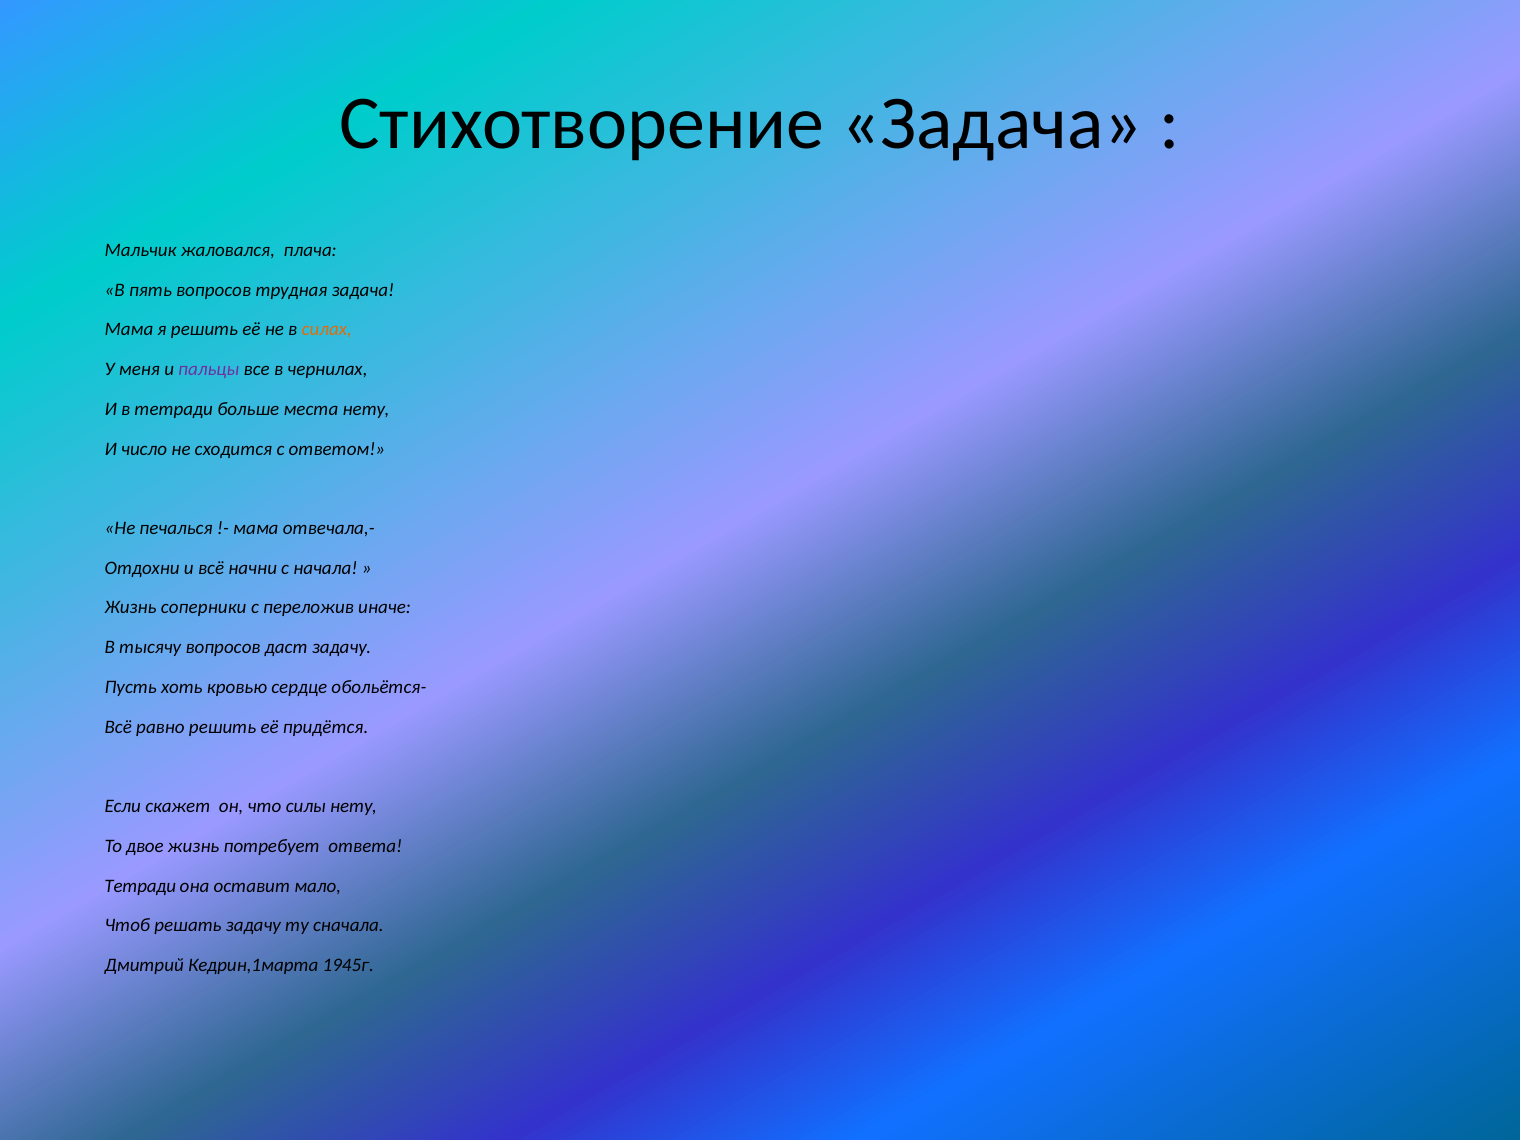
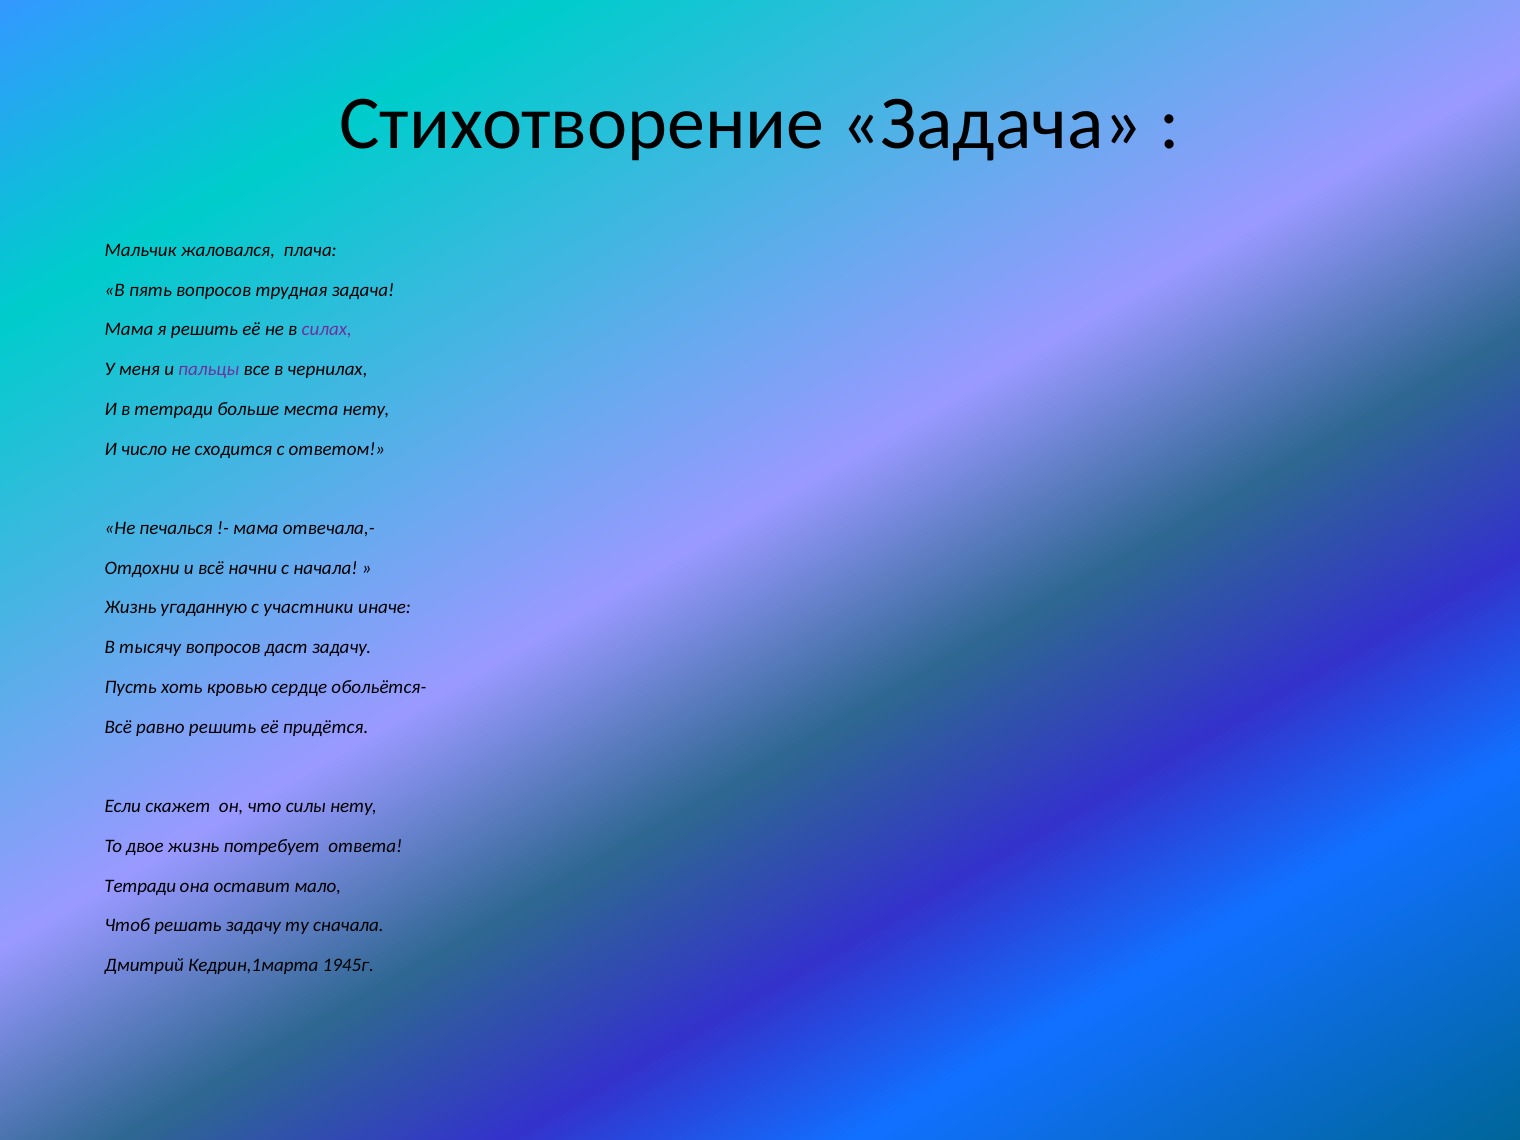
силах colour: orange -> purple
соперники: соперники -> угаданную
переложив: переложив -> участники
